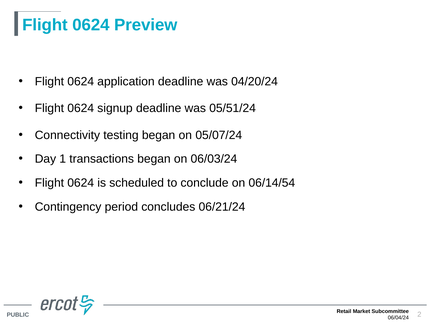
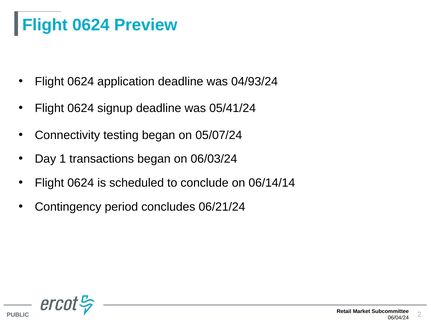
04/20/24: 04/20/24 -> 04/93/24
05/51/24: 05/51/24 -> 05/41/24
06/14/54: 06/14/54 -> 06/14/14
